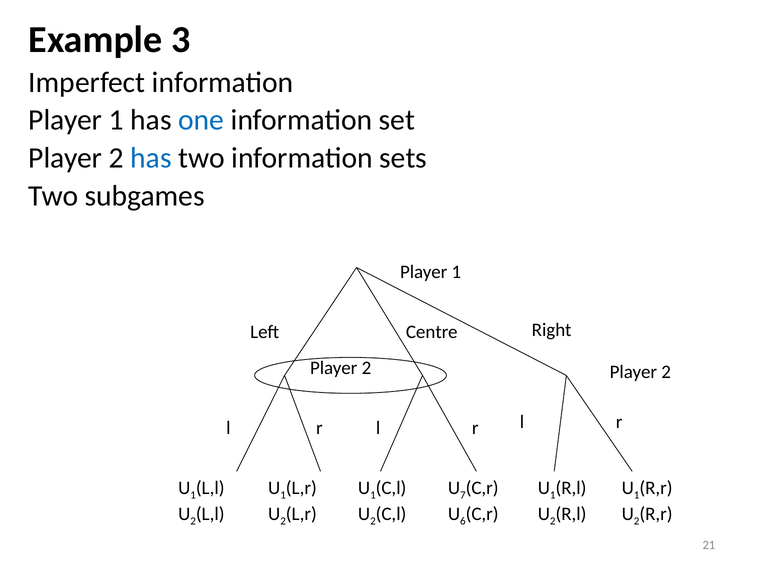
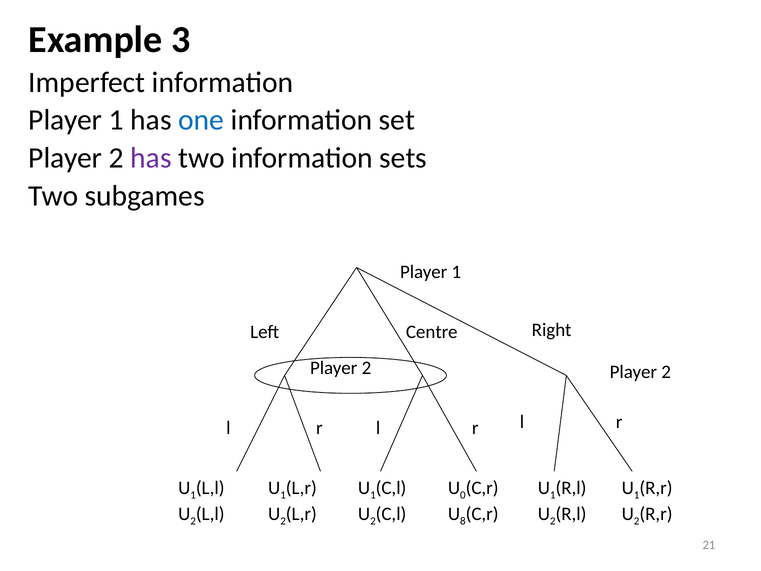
has at (151, 158) colour: blue -> purple
7: 7 -> 0
6: 6 -> 8
